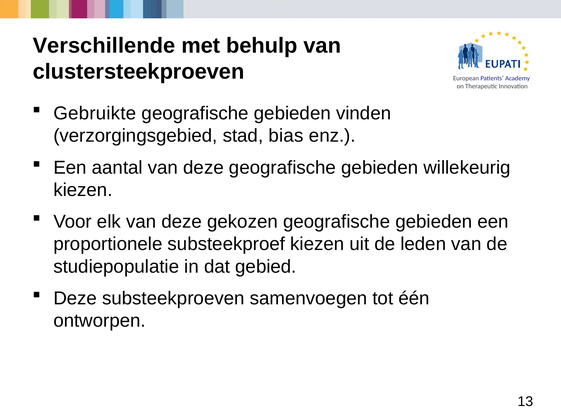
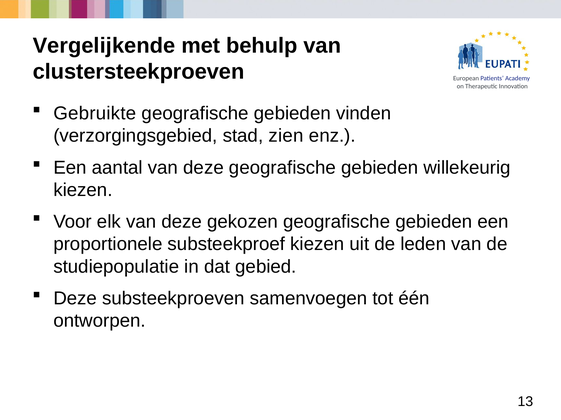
Verschillende: Verschillende -> Vergelijkende
bias: bias -> zien
